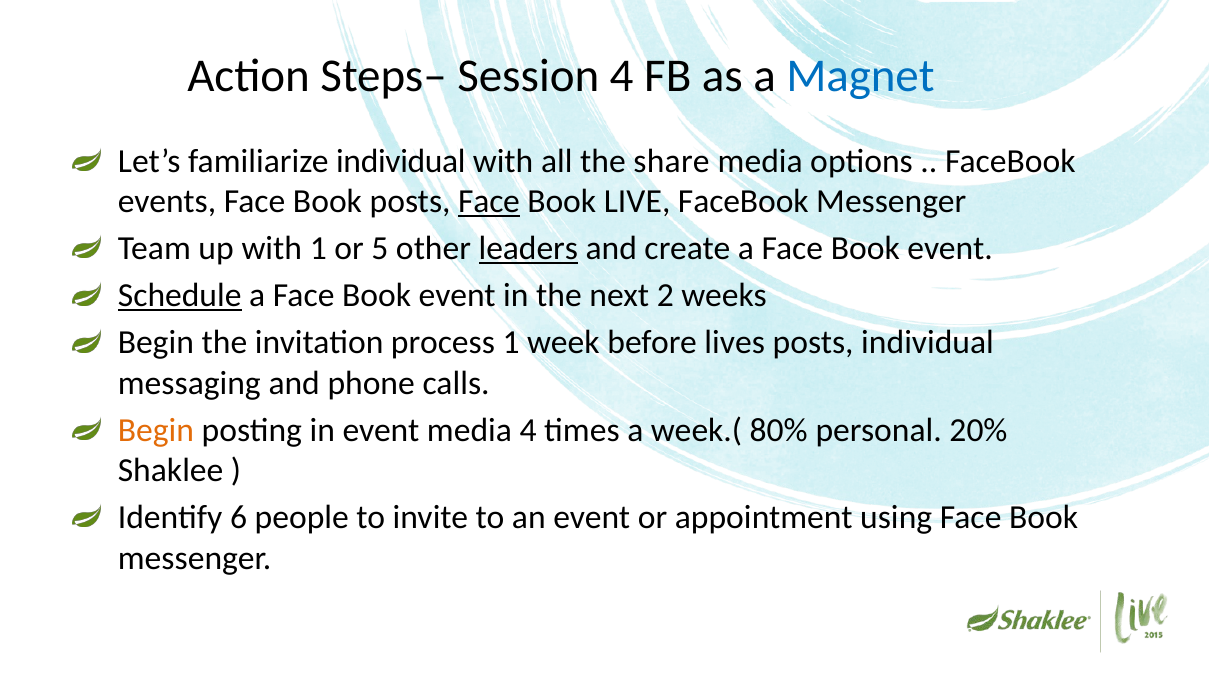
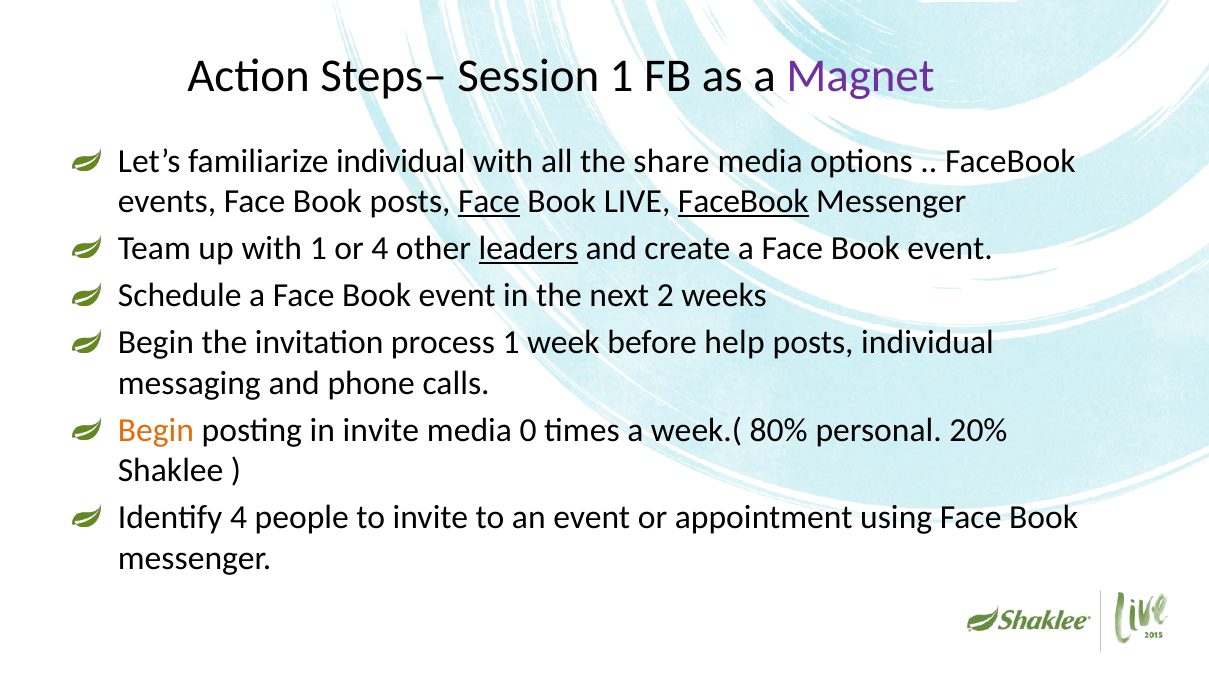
Session 4: 4 -> 1
Magnet colour: blue -> purple
FaceBook at (743, 202) underline: none -> present
or 5: 5 -> 4
Schedule underline: present -> none
lives: lives -> help
in event: event -> invite
media 4: 4 -> 0
Identify 6: 6 -> 4
